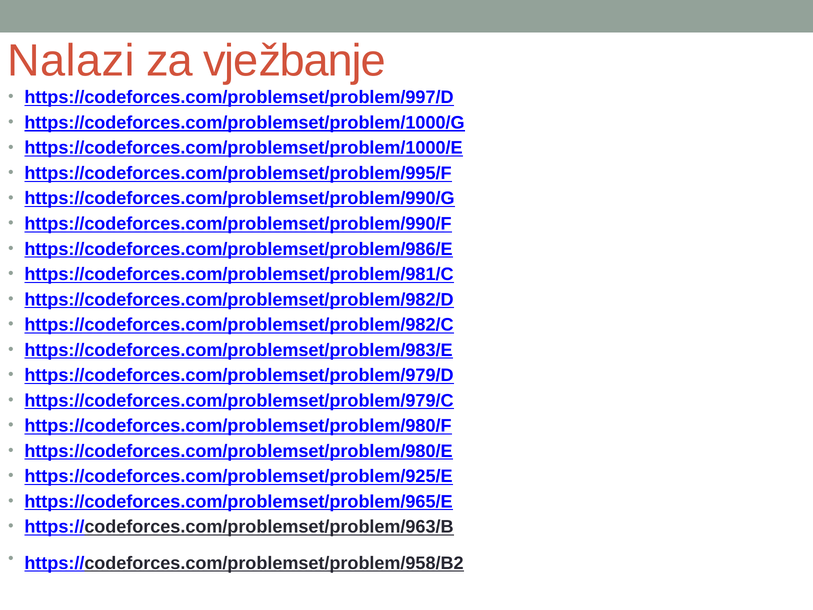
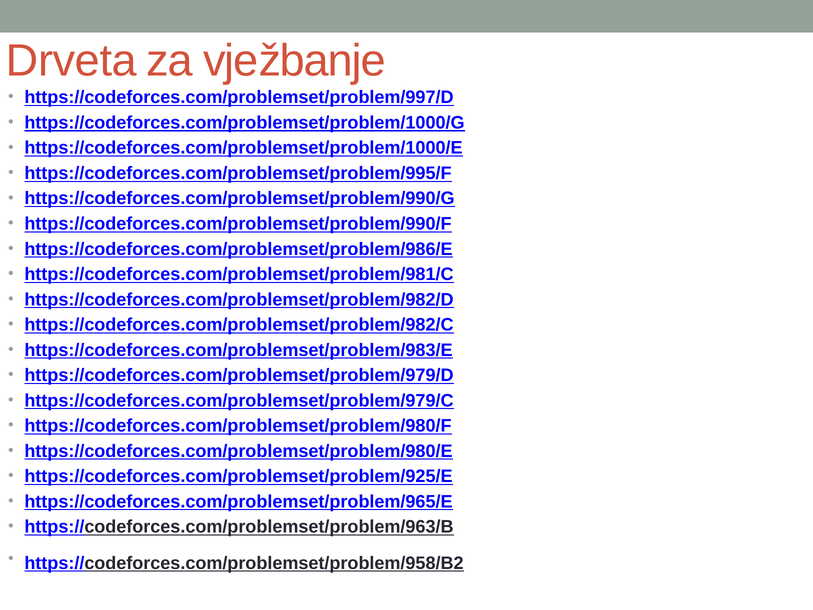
Nalazi: Nalazi -> Drveta
